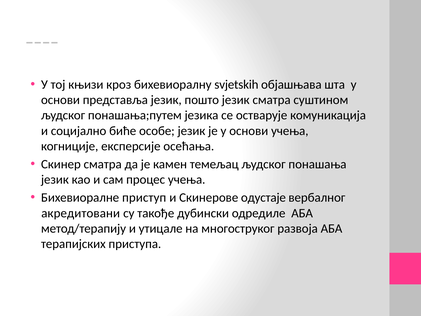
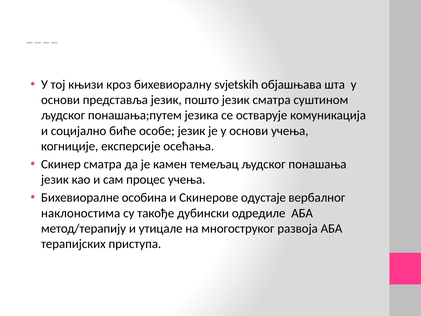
приступ: приступ -> особина
акредитовани: акредитовани -> наклоностима
